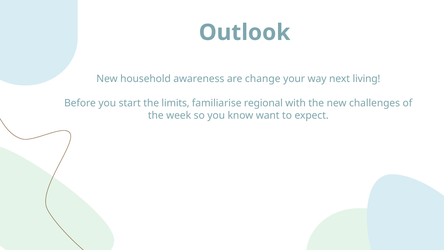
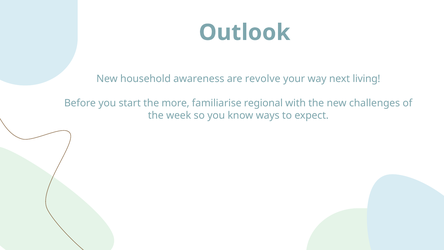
change: change -> revolve
limits: limits -> more
want: want -> ways
